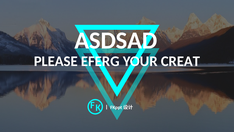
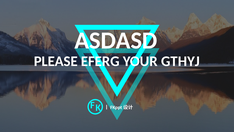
ASDSAD: ASDSAD -> ASDASD
CREAT: CREAT -> GTHYJ
